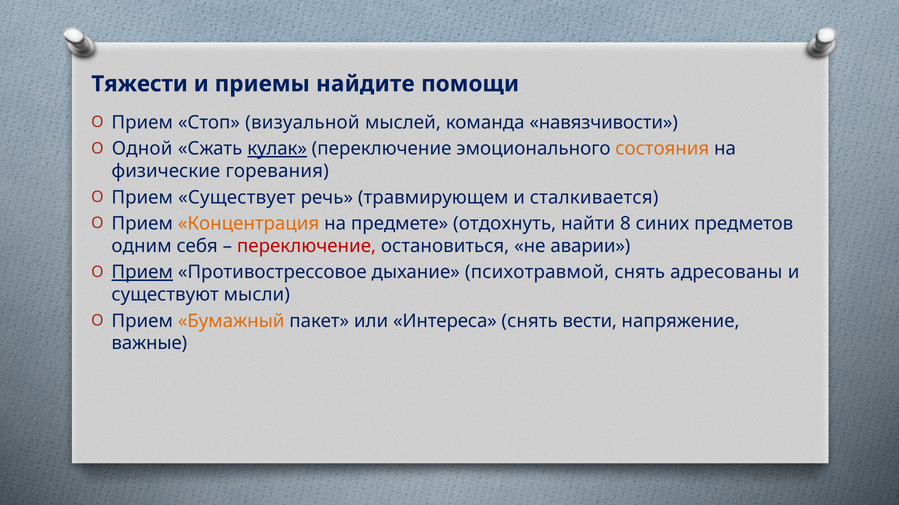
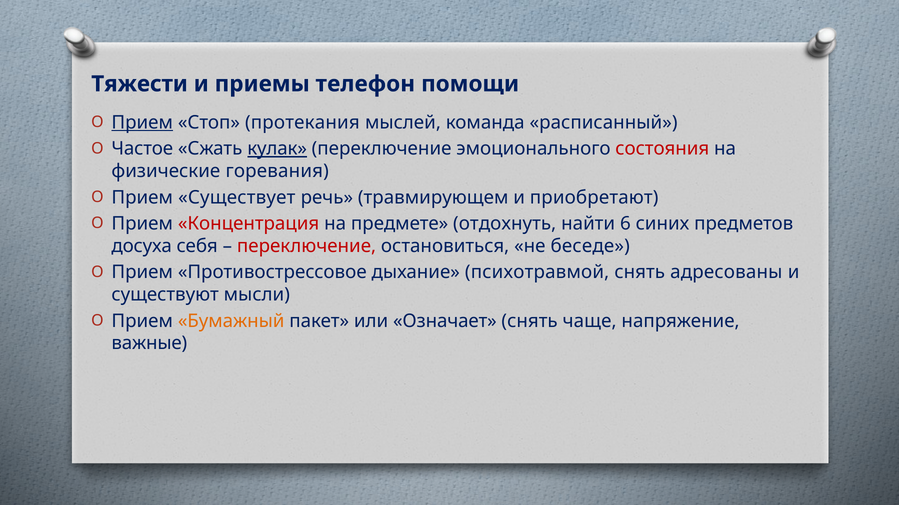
найдите: найдите -> телефон
Прием at (142, 123) underline: none -> present
визуальной: визуальной -> протекания
навязчивости: навязчивости -> расписанный
Одной: Одной -> Частое
состояния colour: orange -> red
сталкивается: сталкивается -> приобретают
Концентрация colour: orange -> red
8: 8 -> 6
одним: одним -> досуха
аварии: аварии -> беседе
Прием at (142, 273) underline: present -> none
Интереса: Интереса -> Означает
вести: вести -> чаще
